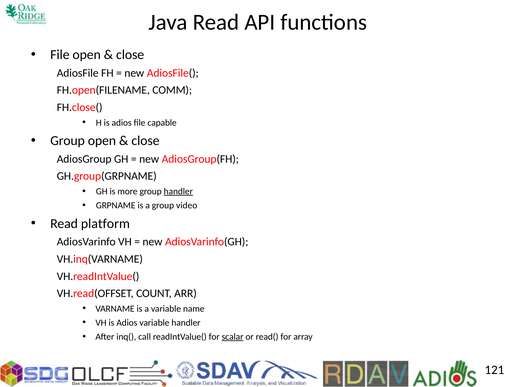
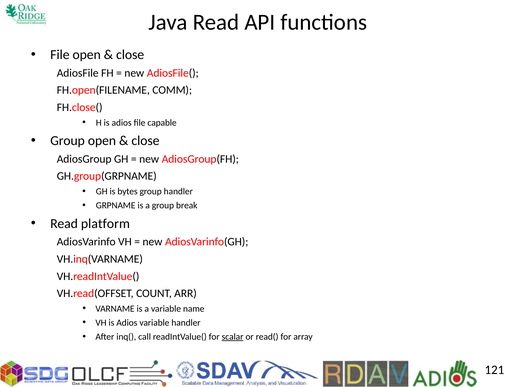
more: more -> bytes
handler at (178, 191) underline: present -> none
video: video -> break
